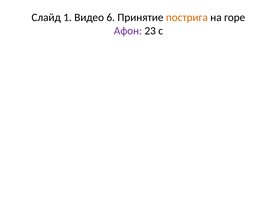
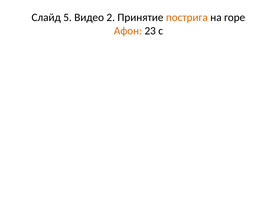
1: 1 -> 5
6: 6 -> 2
Афон colour: purple -> orange
